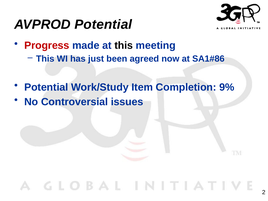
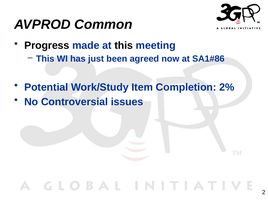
AVPROD Potential: Potential -> Common
Progress colour: red -> black
9%: 9% -> 2%
